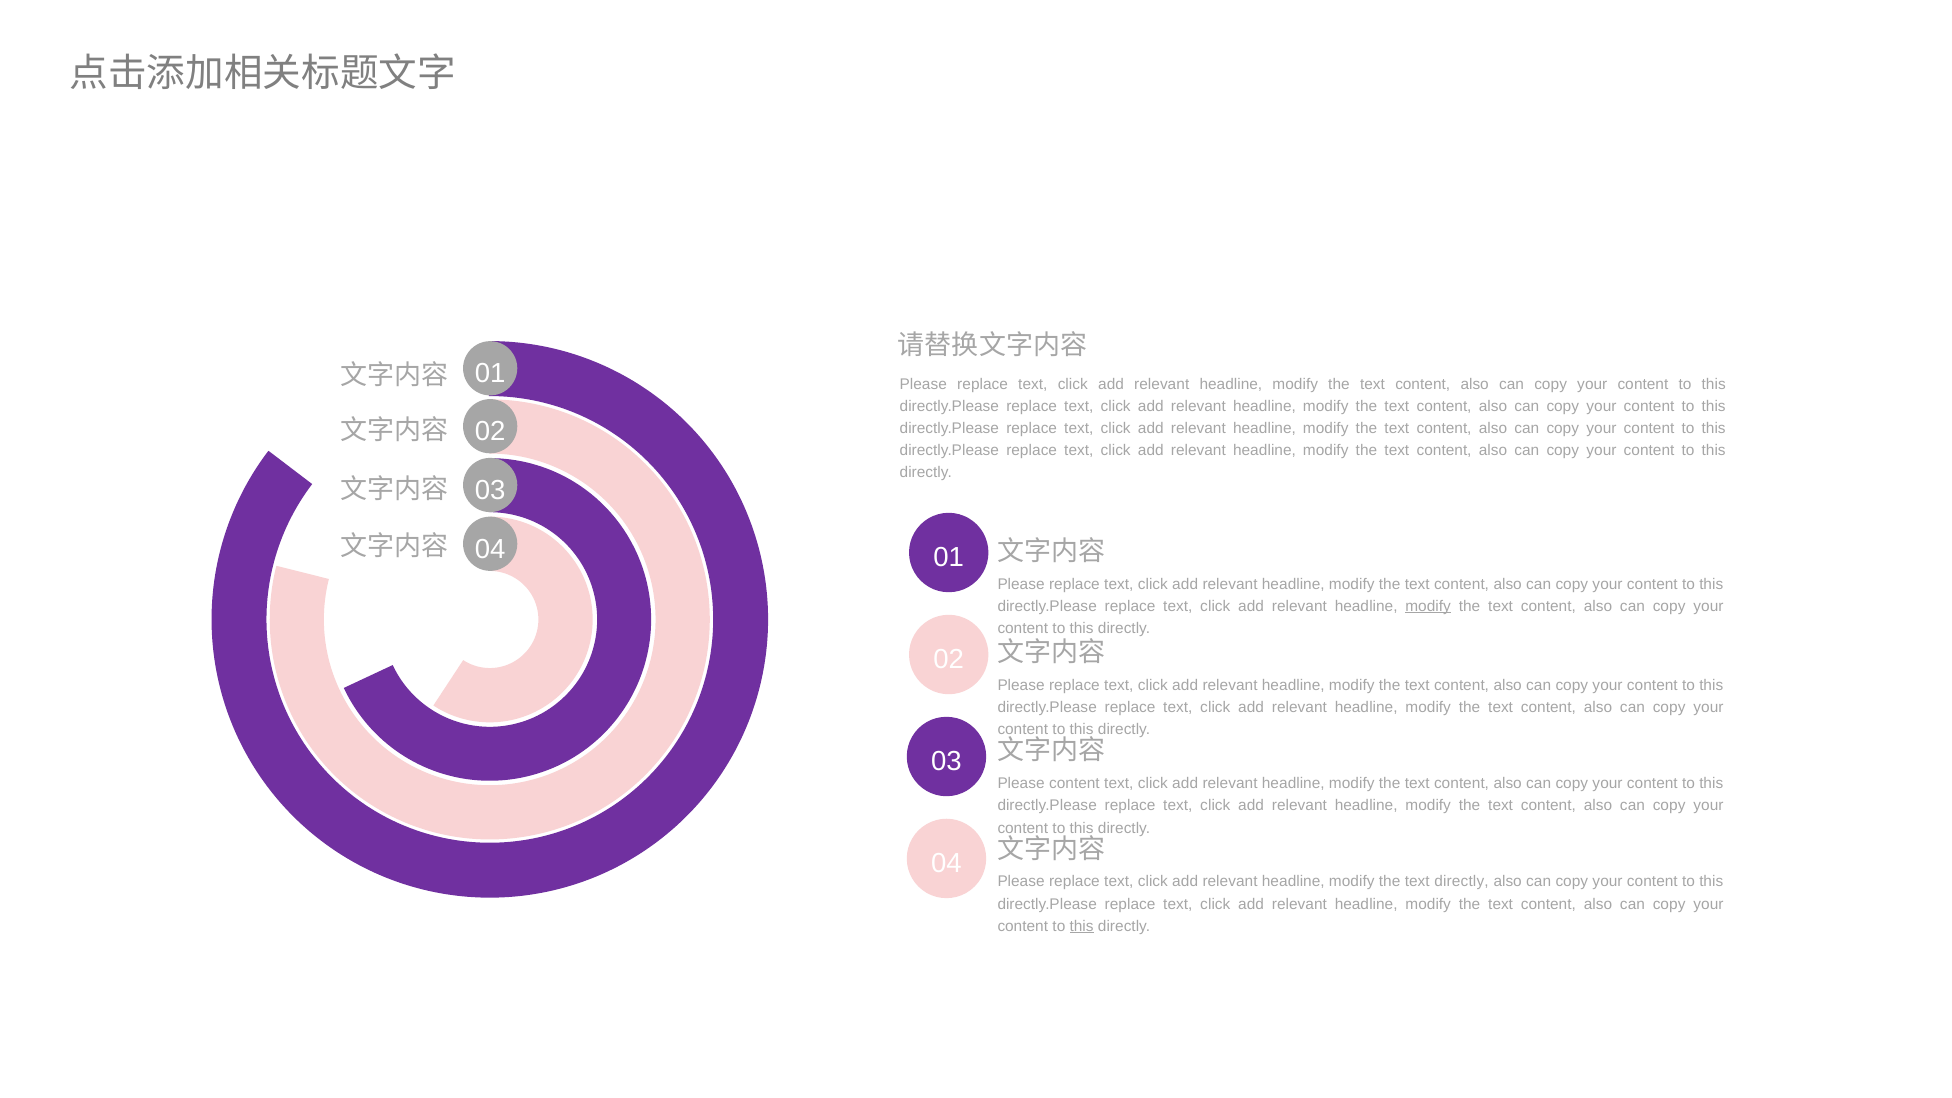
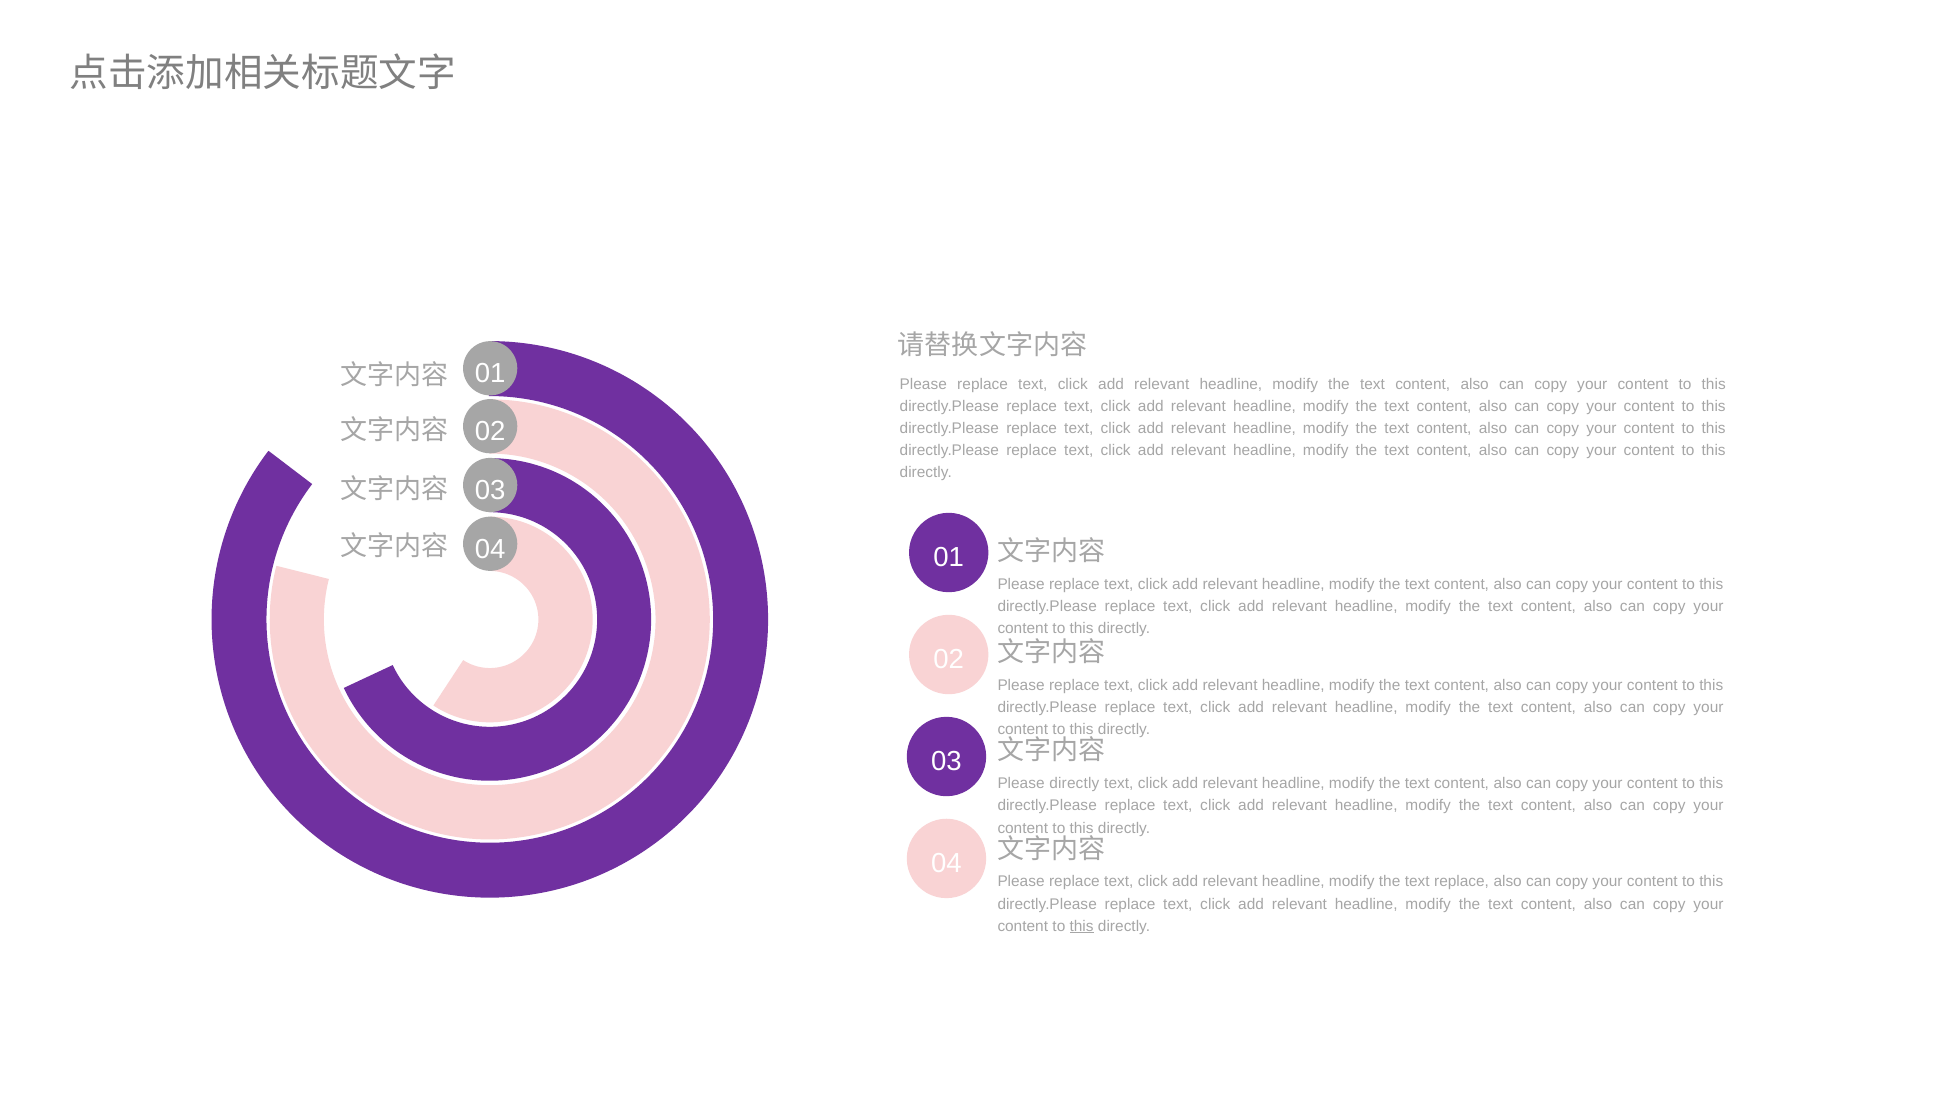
modify at (1428, 606) underline: present -> none
Please content: content -> directly
text directly: directly -> replace
